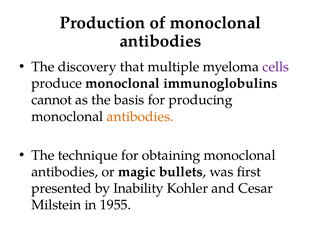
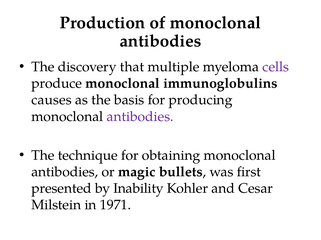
cannot: cannot -> causes
antibodies at (140, 117) colour: orange -> purple
1955: 1955 -> 1971
